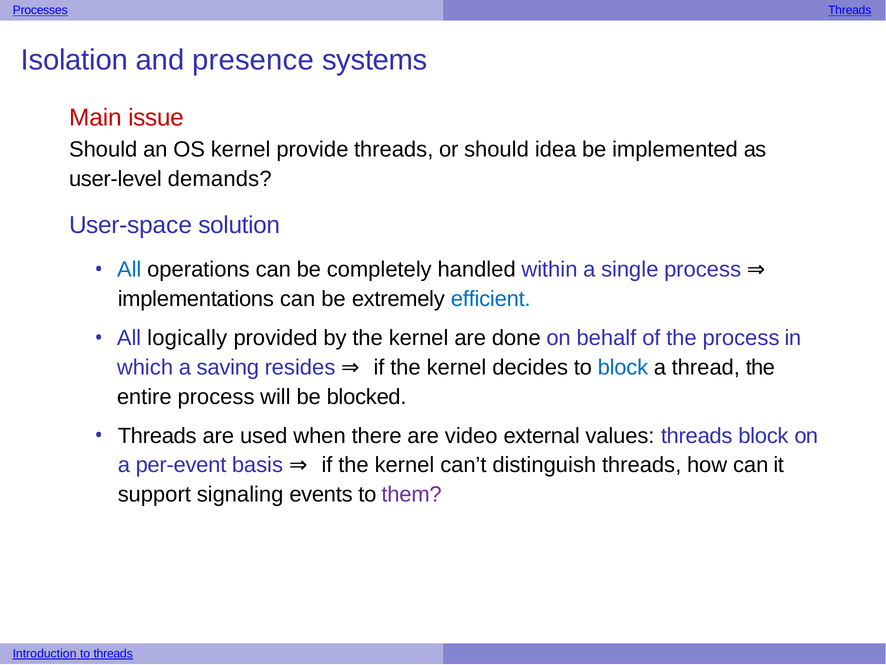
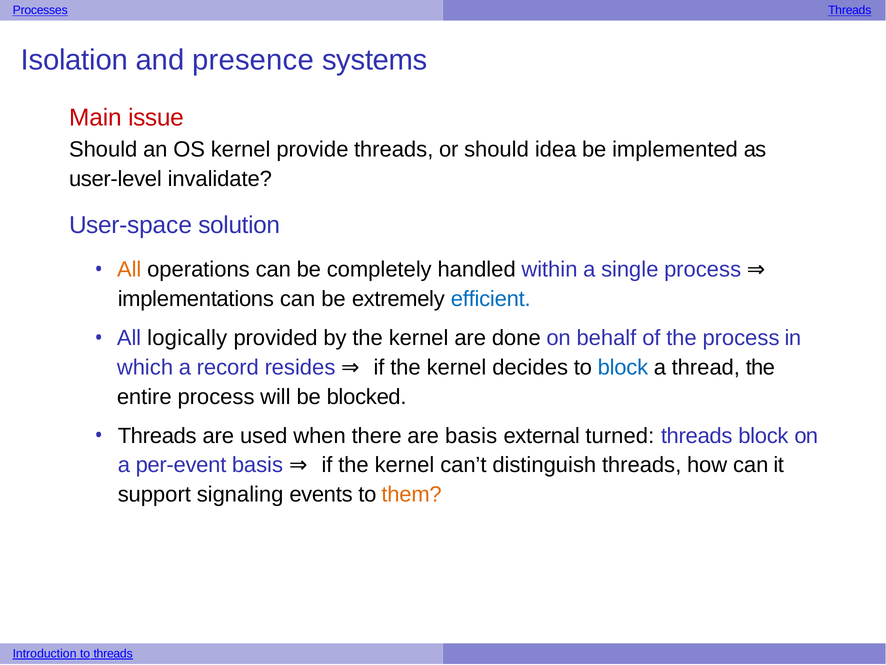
demands: demands -> invalidate
All at (129, 270) colour: blue -> orange
saving: saving -> record
are video: video -> basis
values: values -> turned
them colour: purple -> orange
